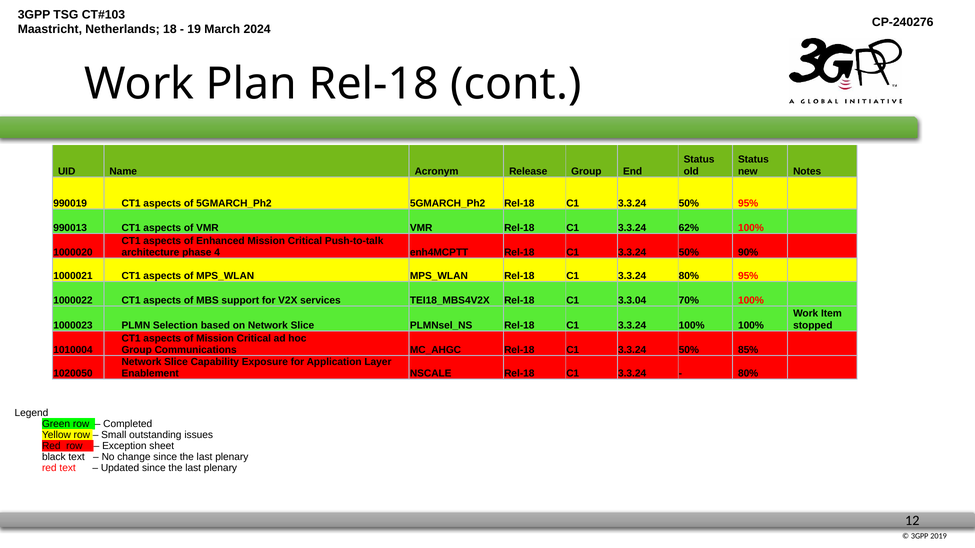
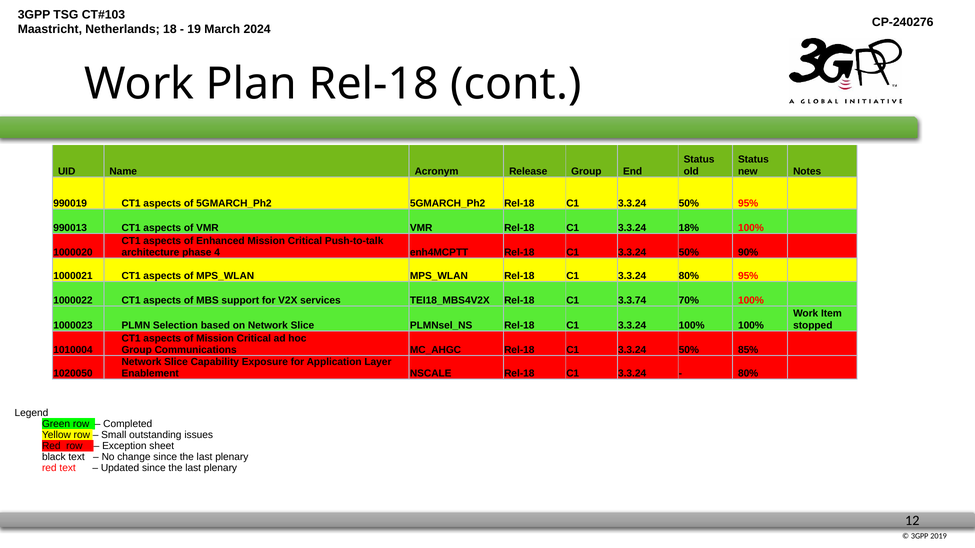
62%: 62% -> 18%
3.3.04: 3.3.04 -> 3.3.74
